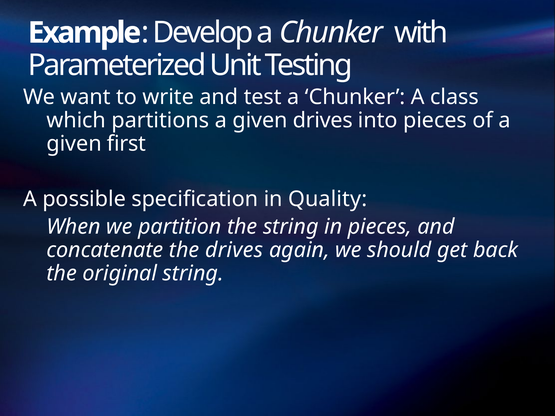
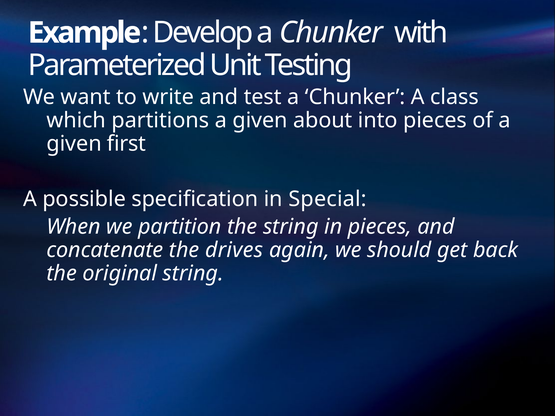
given drives: drives -> about
Quality: Quality -> Special
